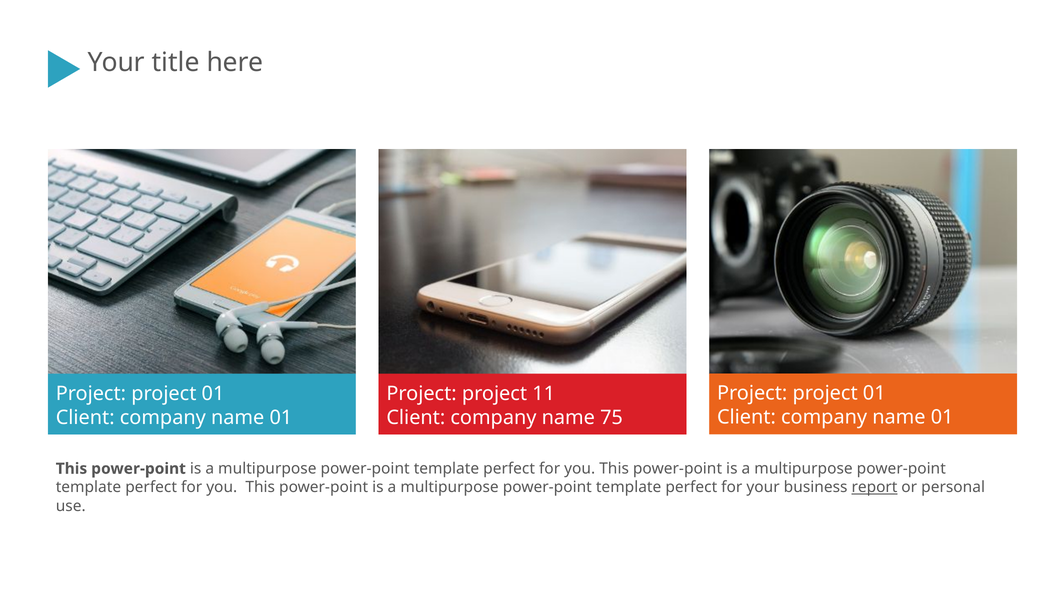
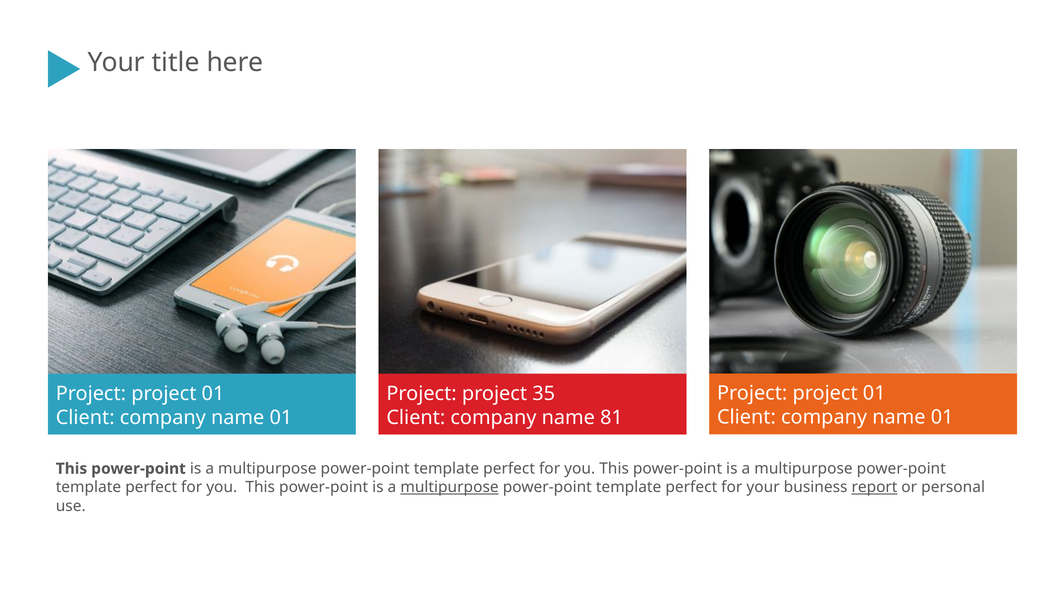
11: 11 -> 35
75: 75 -> 81
multipurpose at (450, 487) underline: none -> present
